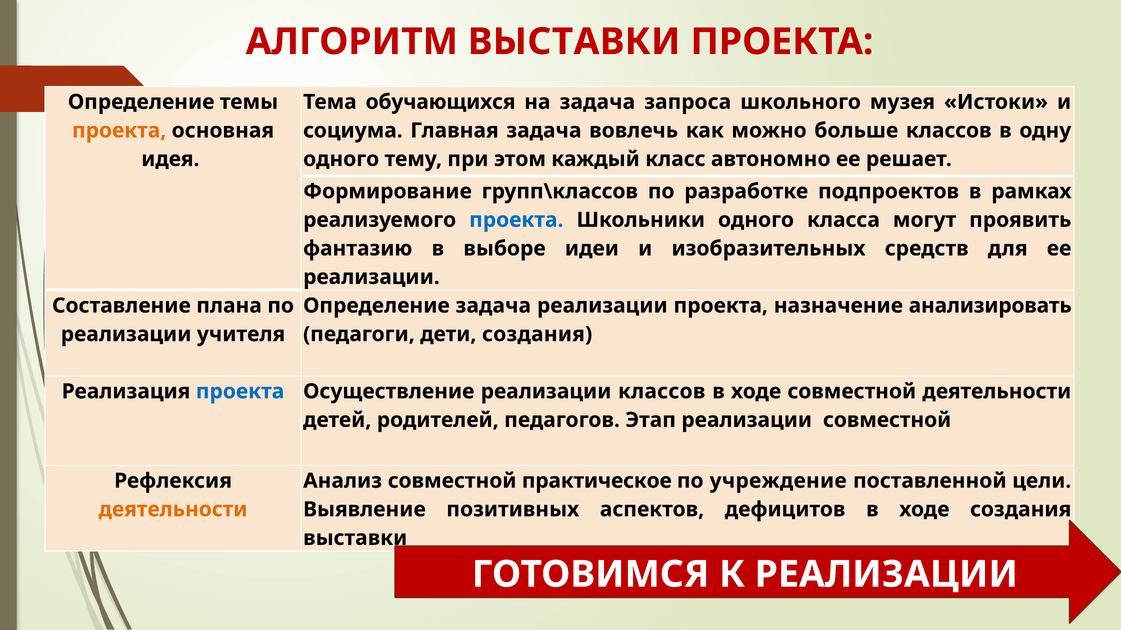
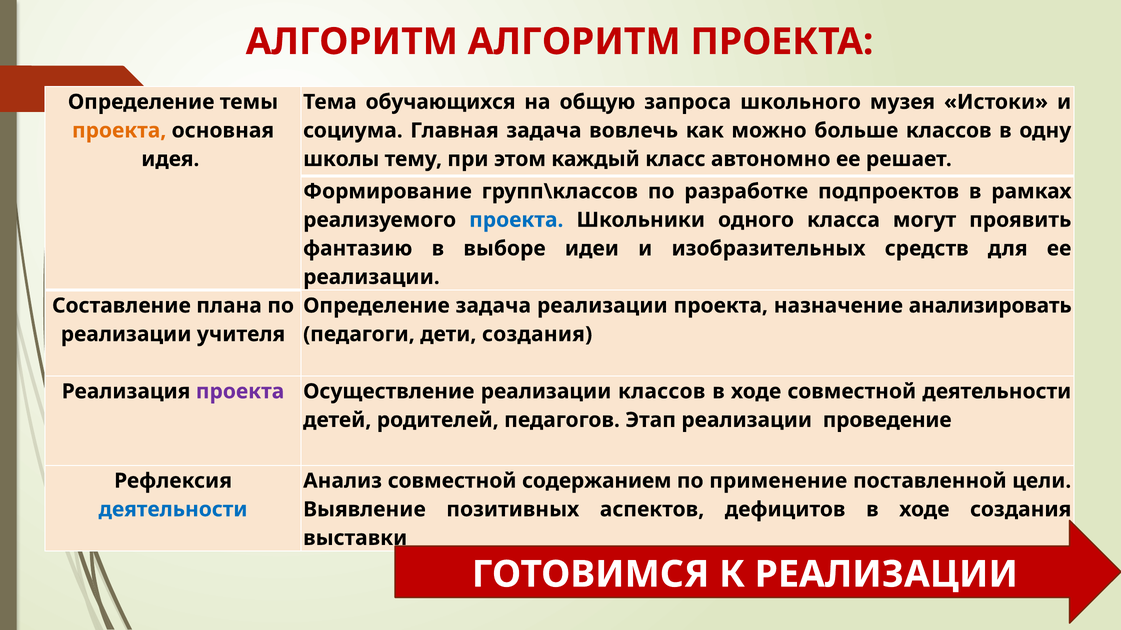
АЛГОРИТМ ВЫСТАВКИ: ВЫСТАВКИ -> АЛГОРИТМ
на задача: задача -> общую
одного at (341, 159): одного -> школы
проекта at (240, 392) colour: blue -> purple
реализации совместной: совместной -> проведение
практическое: практическое -> содержанием
учреждение: учреждение -> применение
деятельности at (173, 510) colour: orange -> blue
